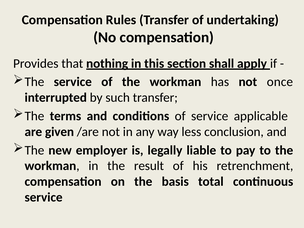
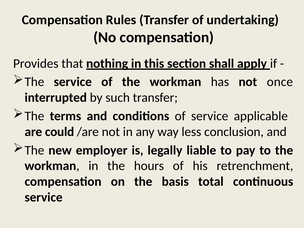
given: given -> could
result: result -> hours
